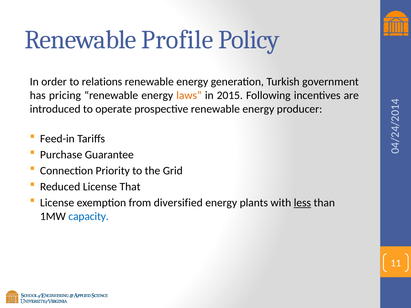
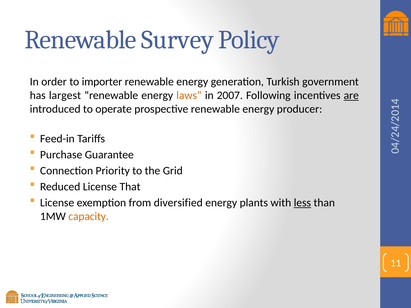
Profile: Profile -> Survey
relations: relations -> importer
pricing: pricing -> largest
2015: 2015 -> 2007
are underline: none -> present
capacity colour: blue -> orange
